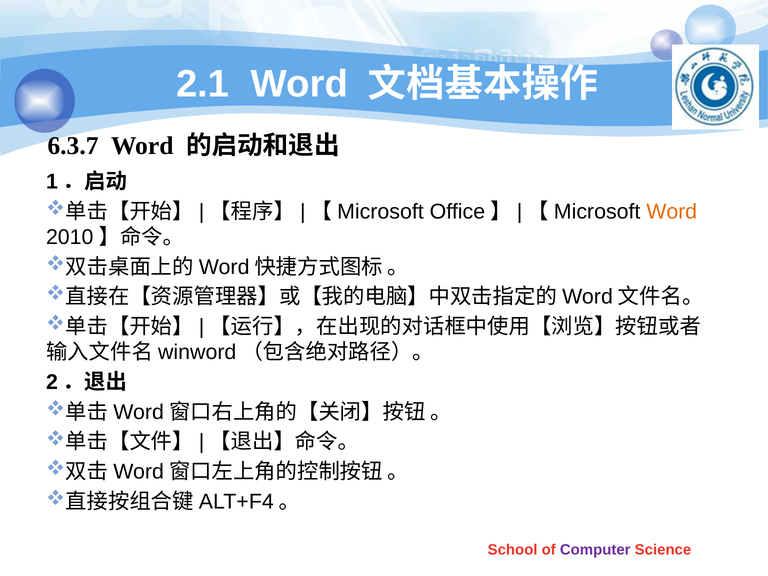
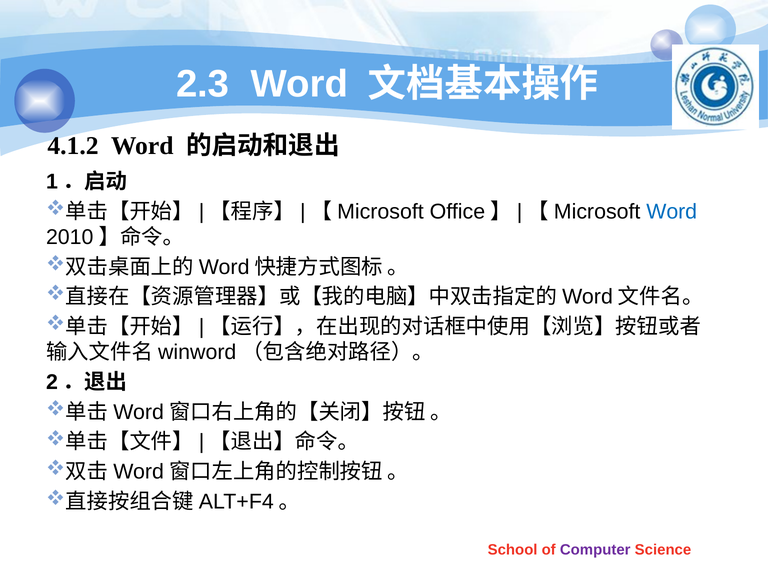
2.1: 2.1 -> 2.3
6.3.7: 6.3.7 -> 4.1.2
Word at (672, 211) colour: orange -> blue
